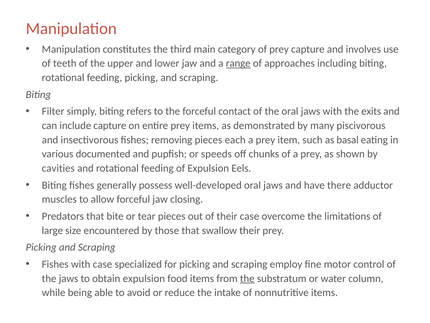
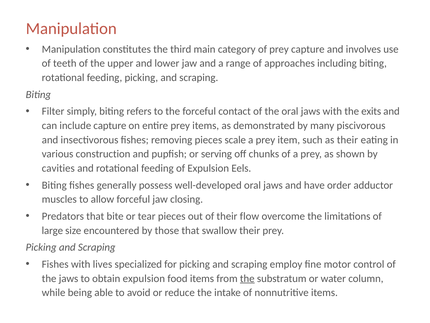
range underline: present -> none
each: each -> scale
as basal: basal -> their
documented: documented -> construction
speeds: speeds -> serving
there: there -> order
their case: case -> flow
with case: case -> lives
